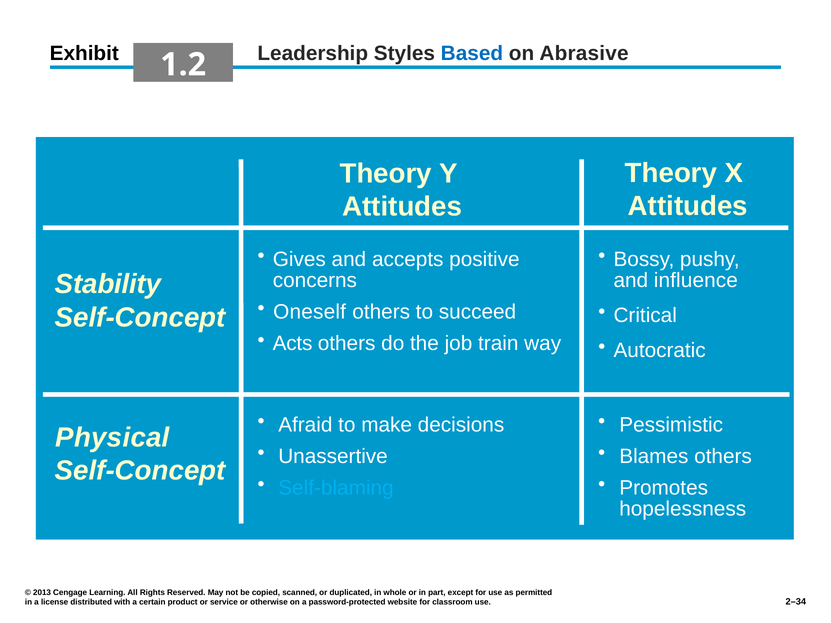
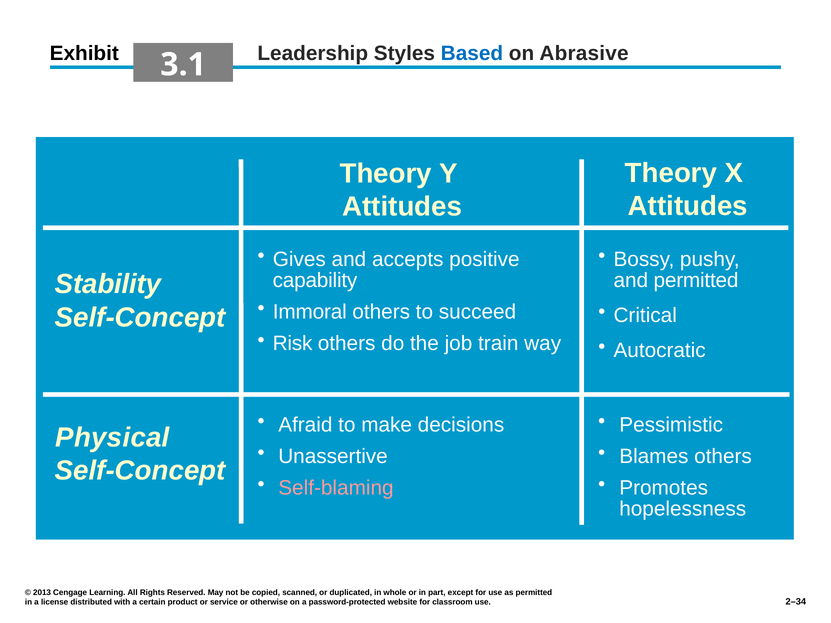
1.2: 1.2 -> 3.1
concerns: concerns -> capability
and influence: influence -> permitted
Oneself: Oneself -> Immoral
Acts: Acts -> Risk
Self-blaming colour: light blue -> pink
